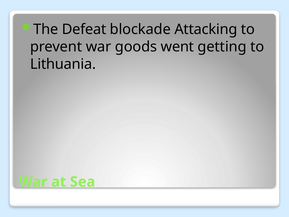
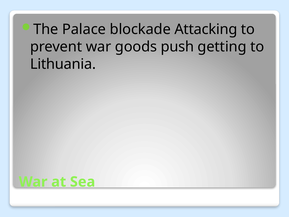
Defeat: Defeat -> Palace
went: went -> push
